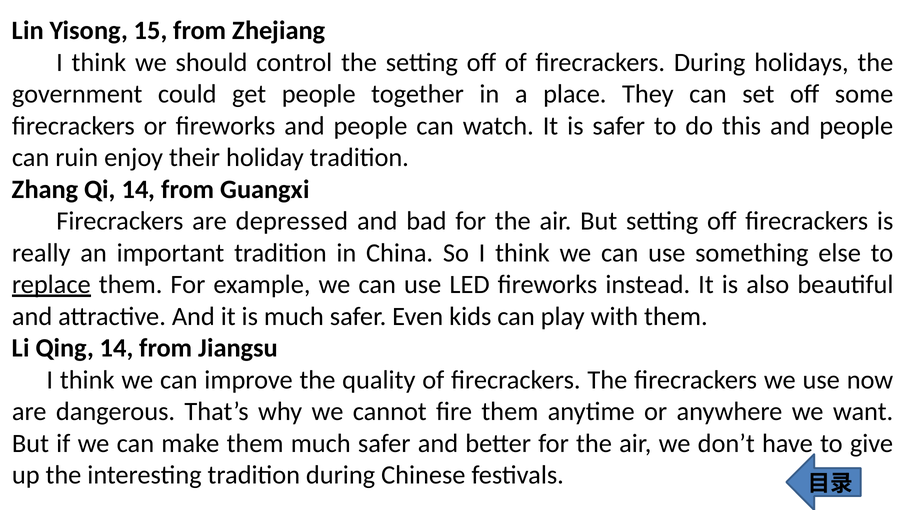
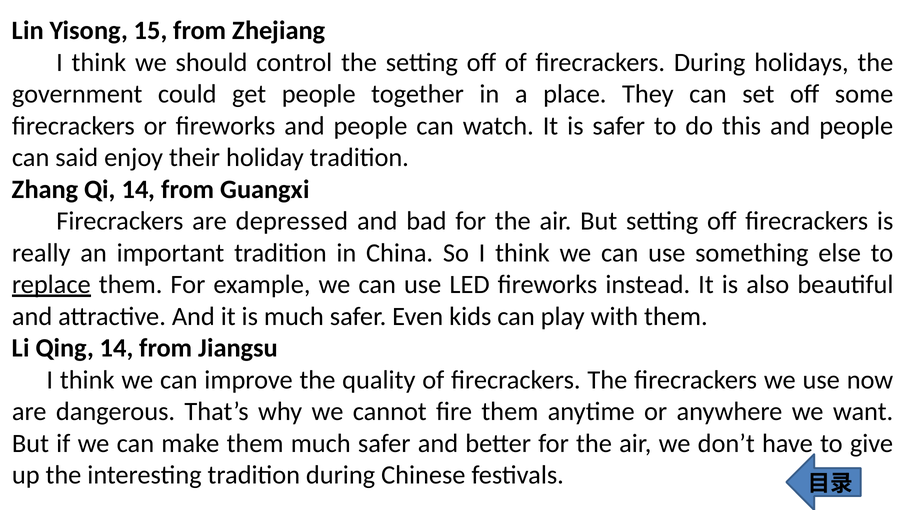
ruin: ruin -> said
